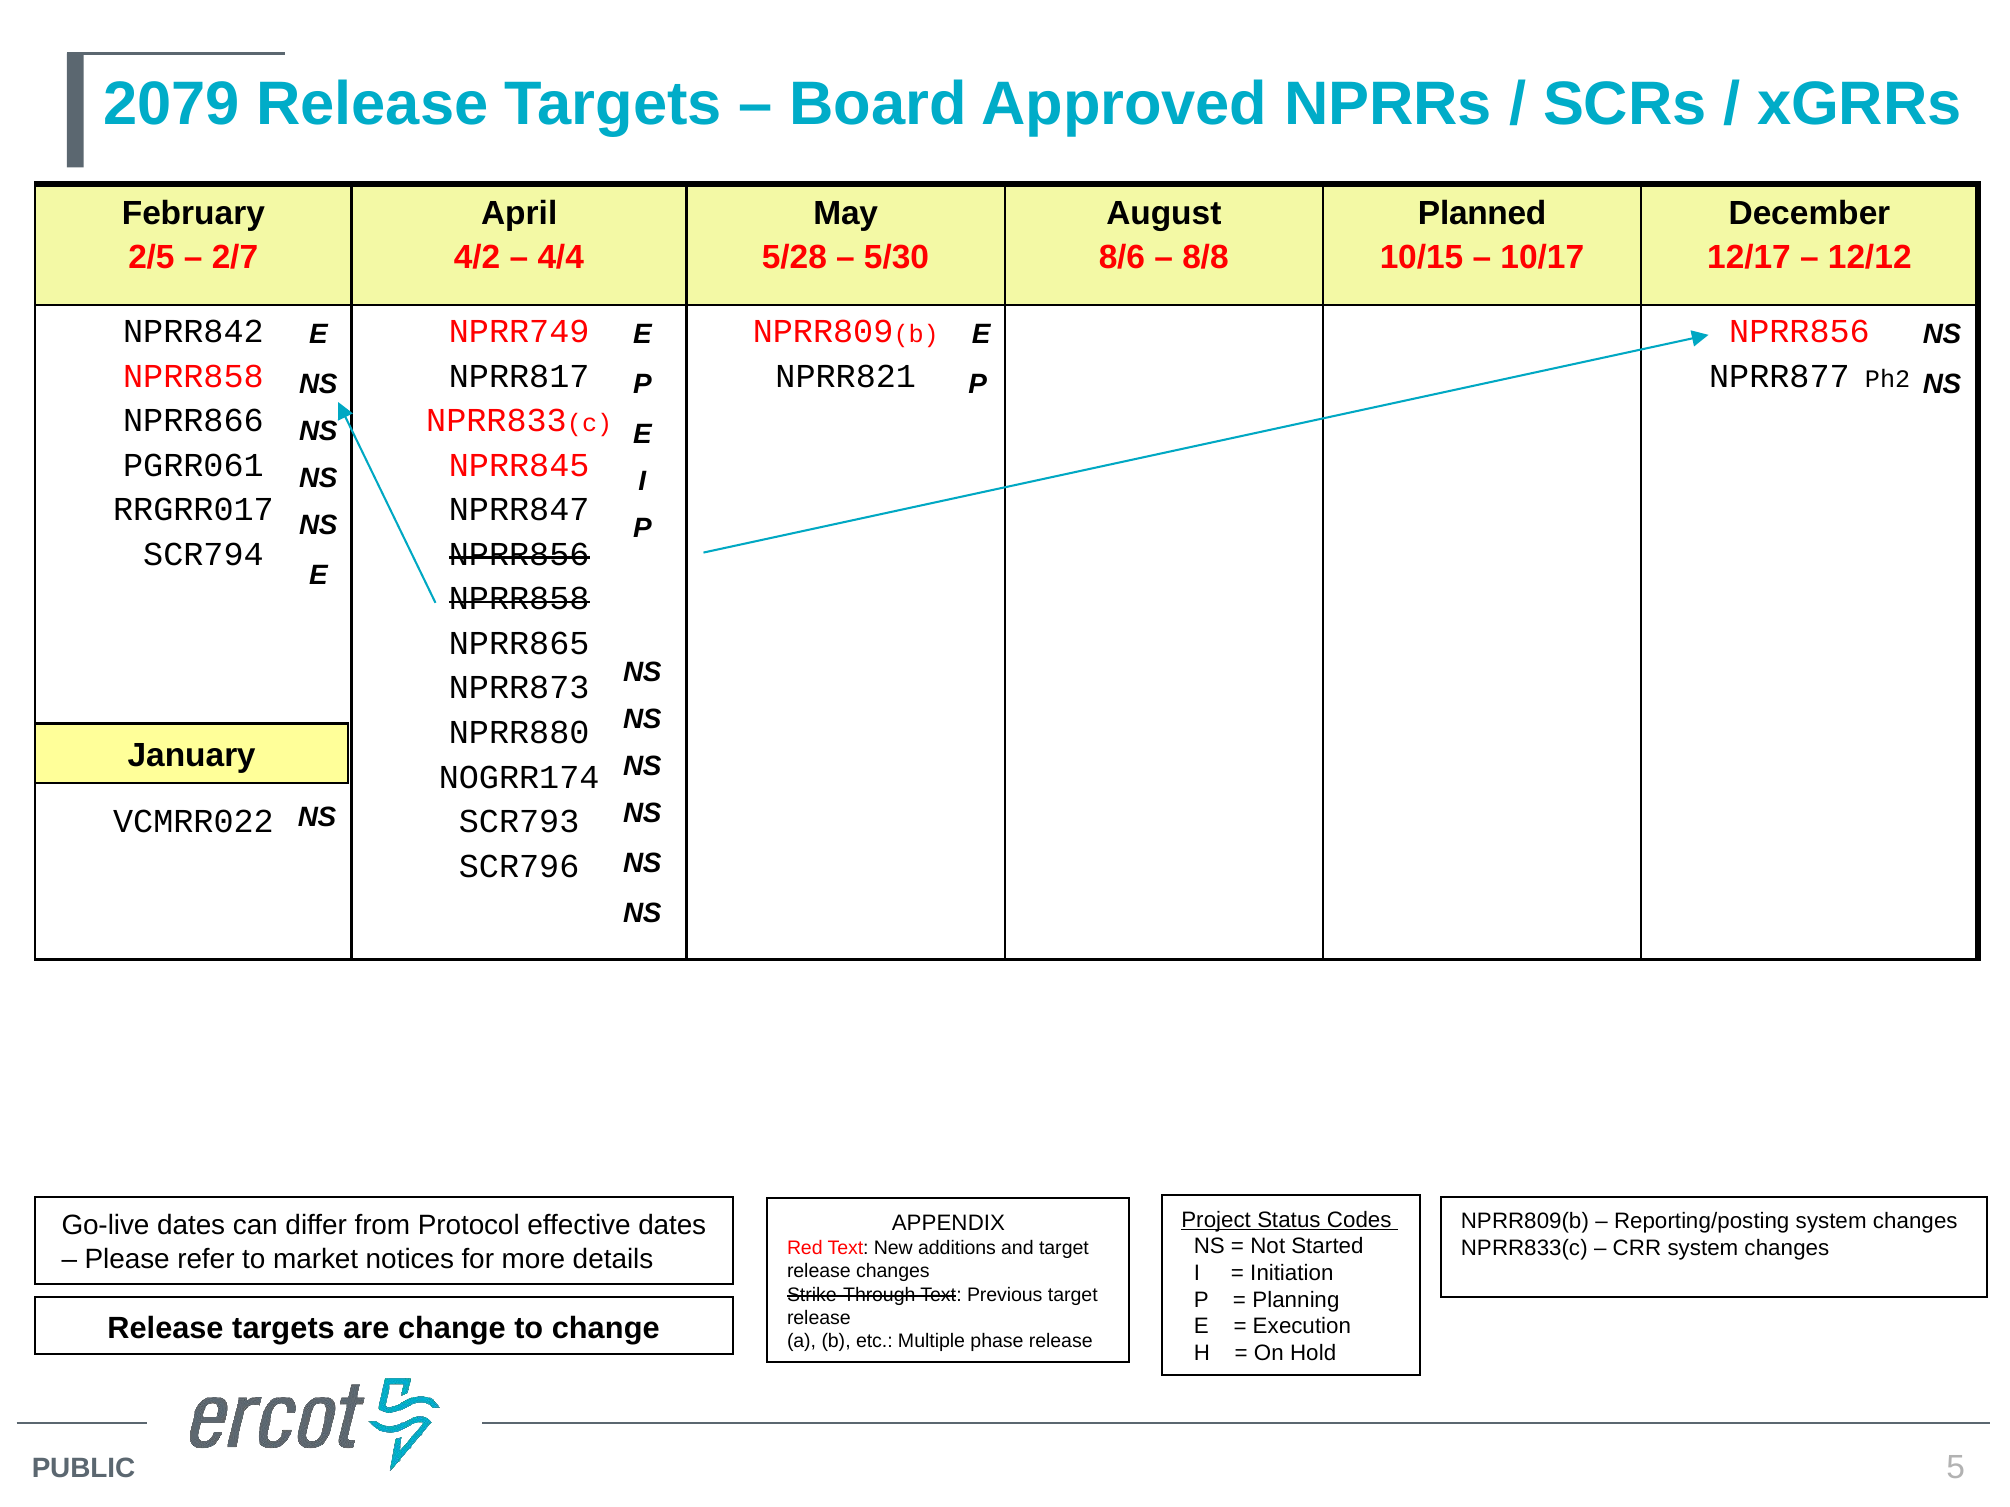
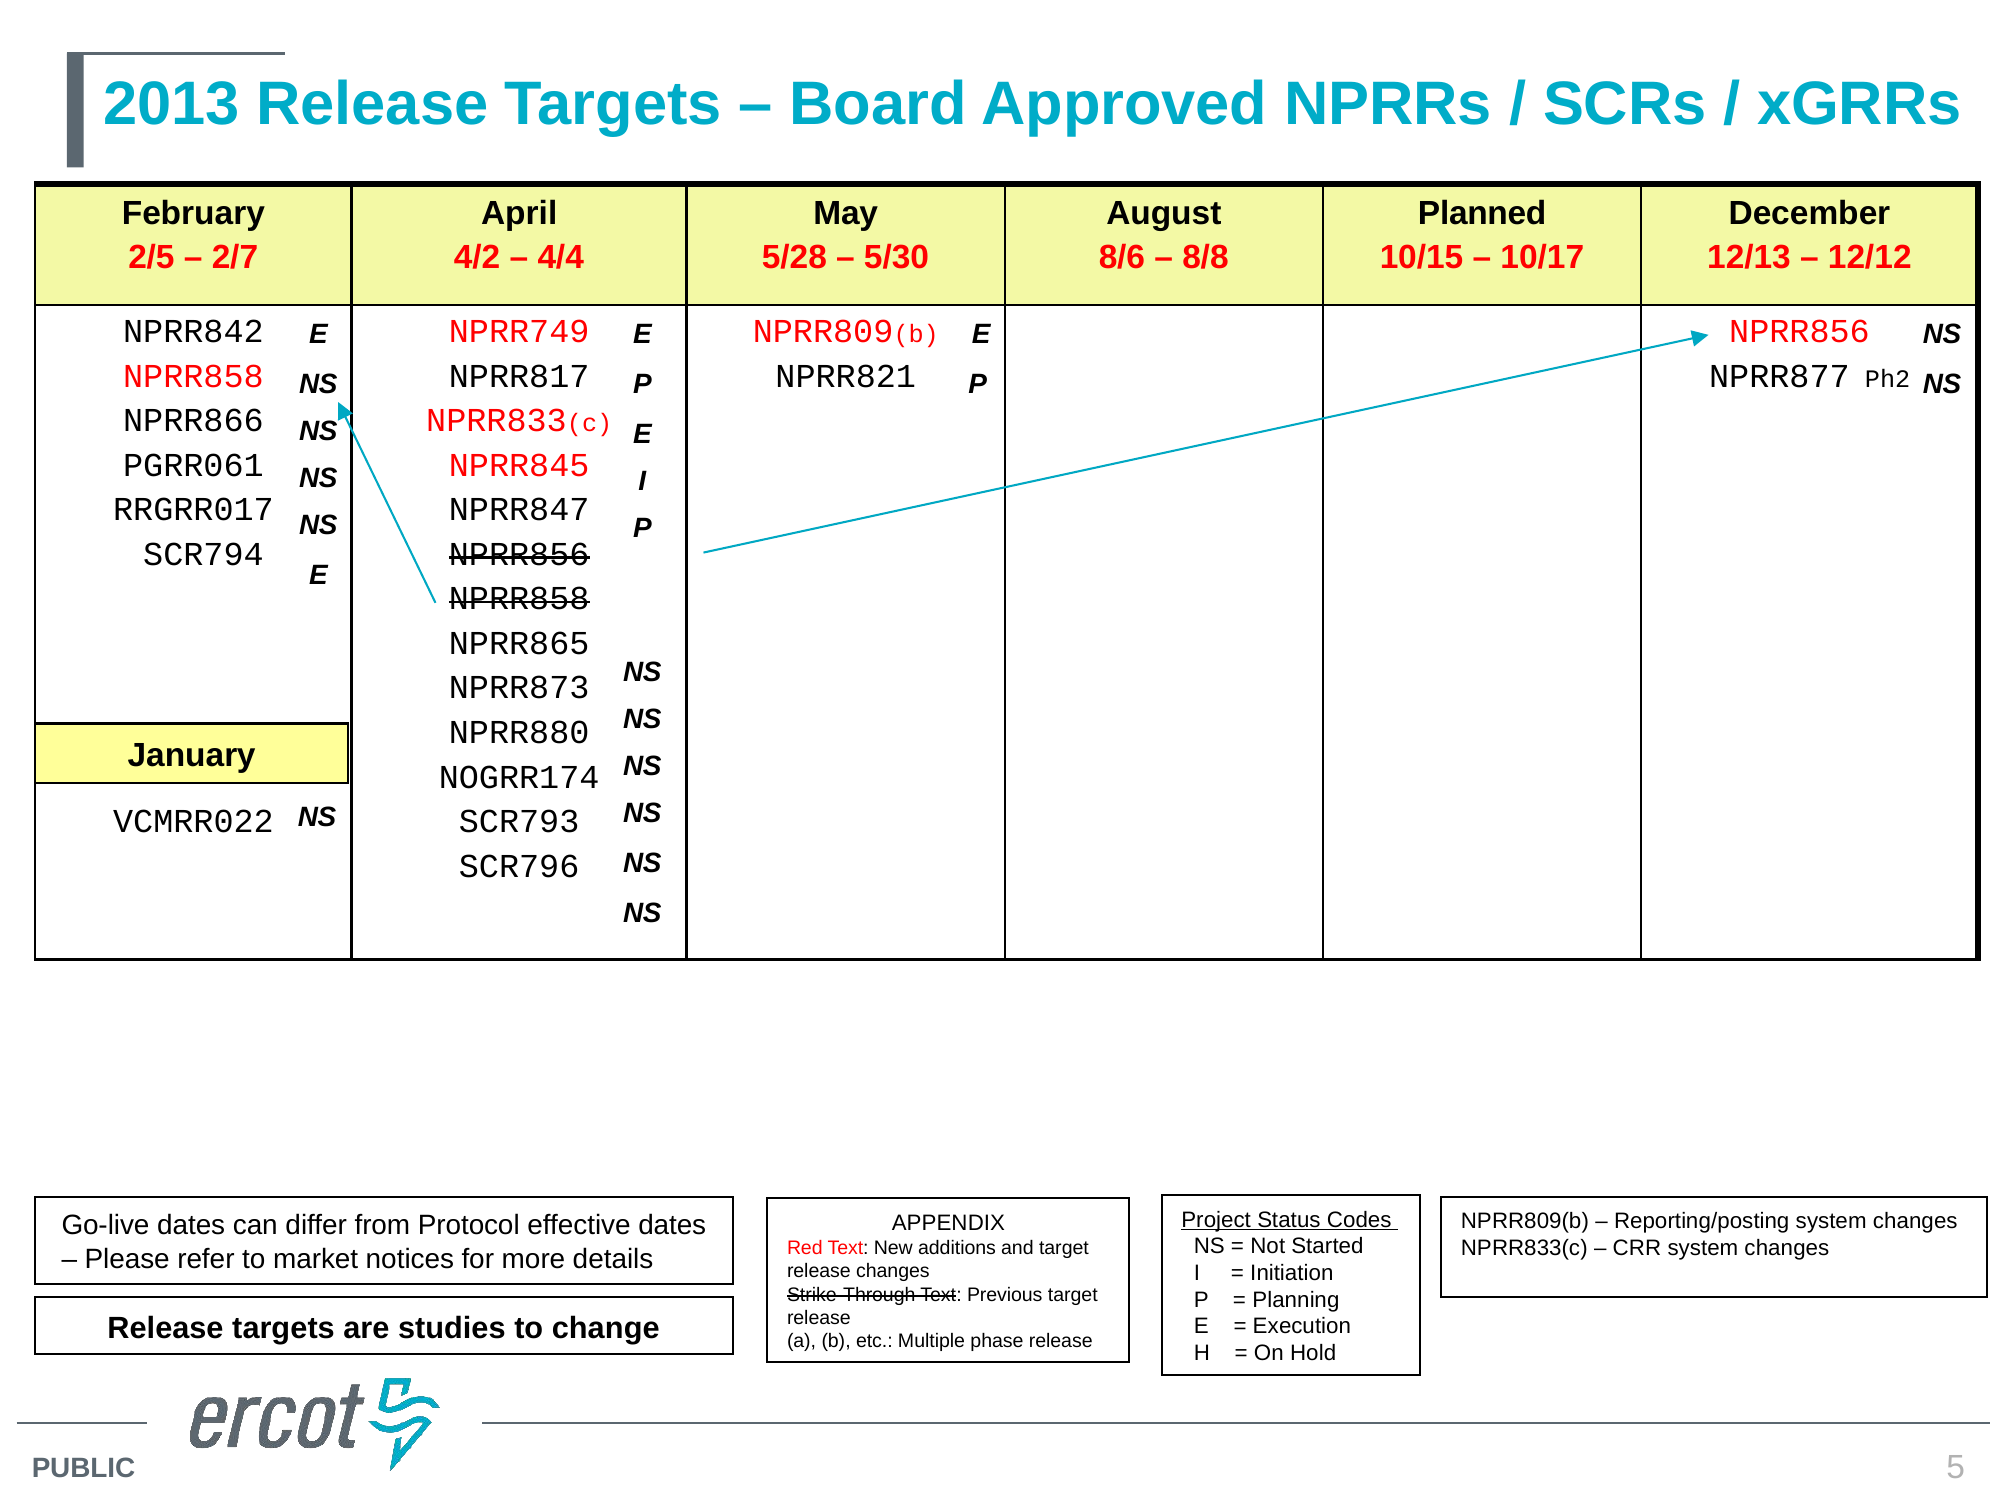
2079: 2079 -> 2013
12/17: 12/17 -> 12/13
are change: change -> studies
